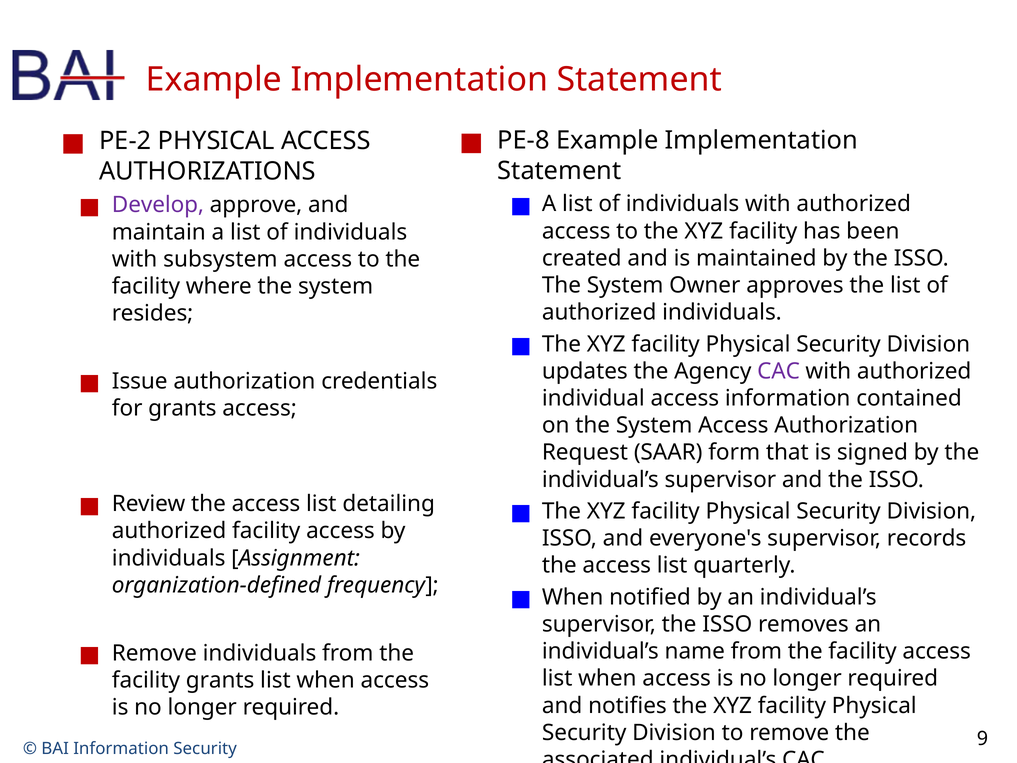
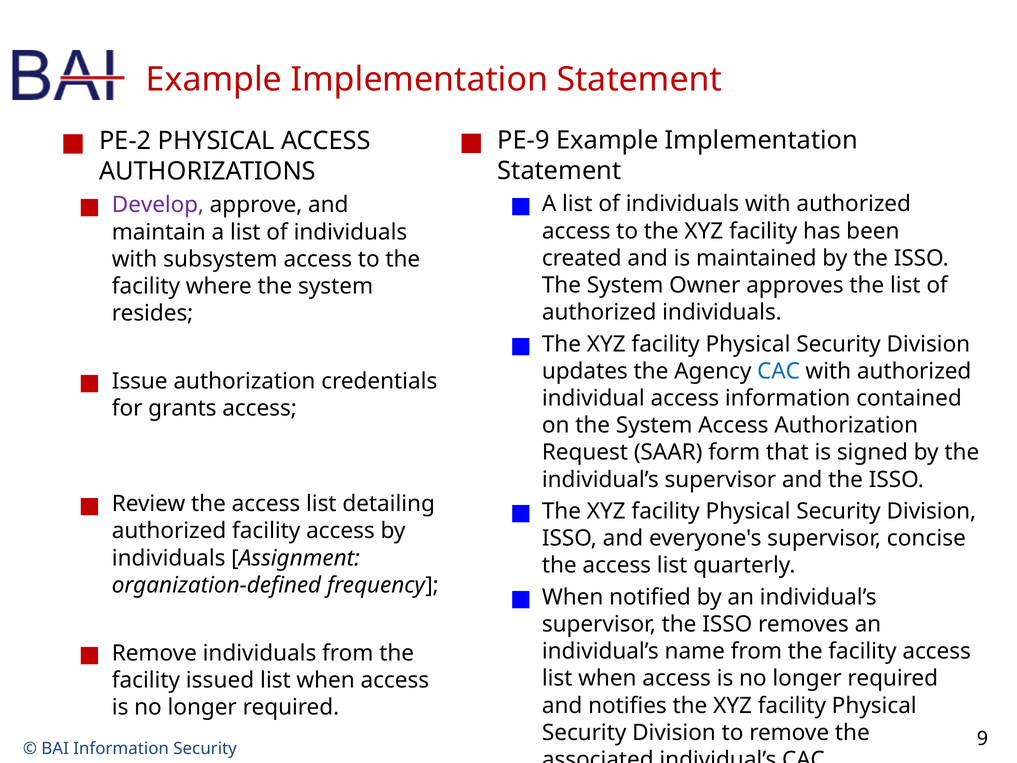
PE-8: PE-8 -> PE-9
CAC at (779, 371) colour: purple -> blue
records: records -> concise
facility grants: grants -> issued
